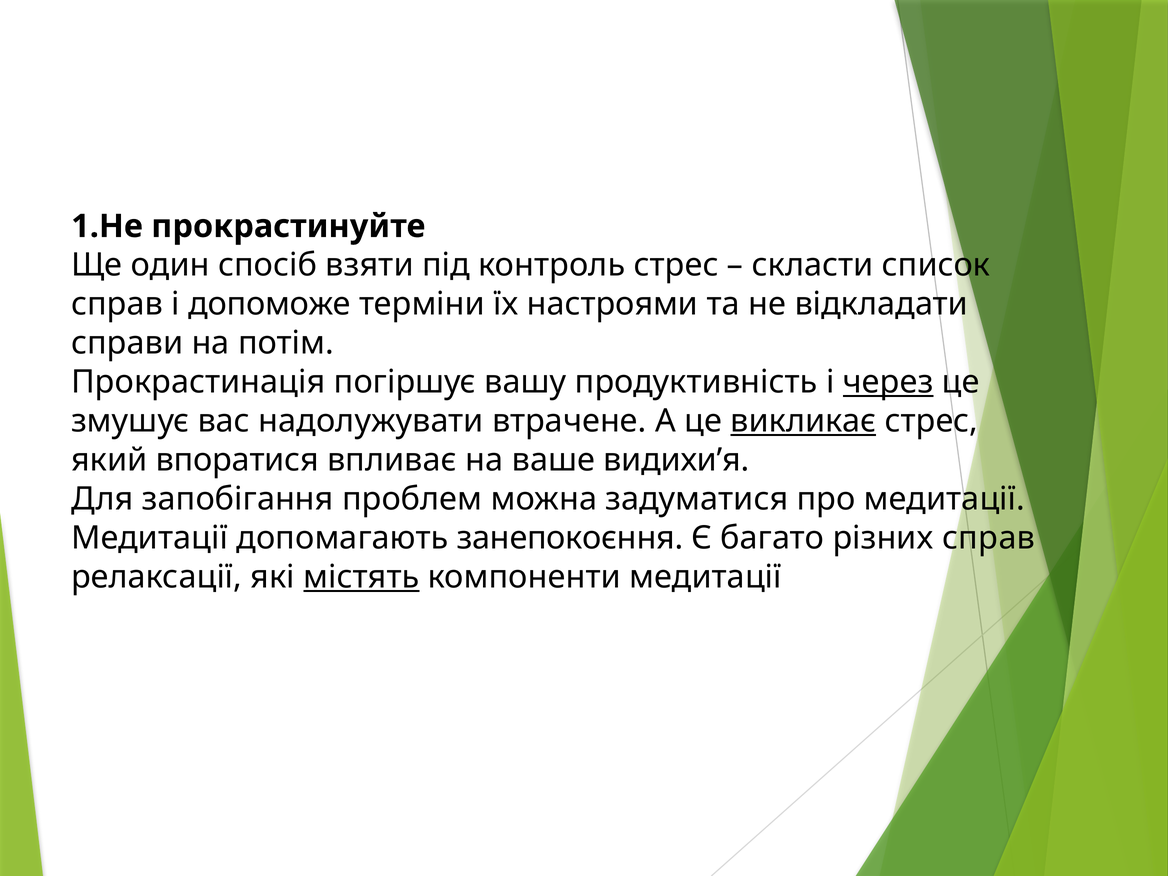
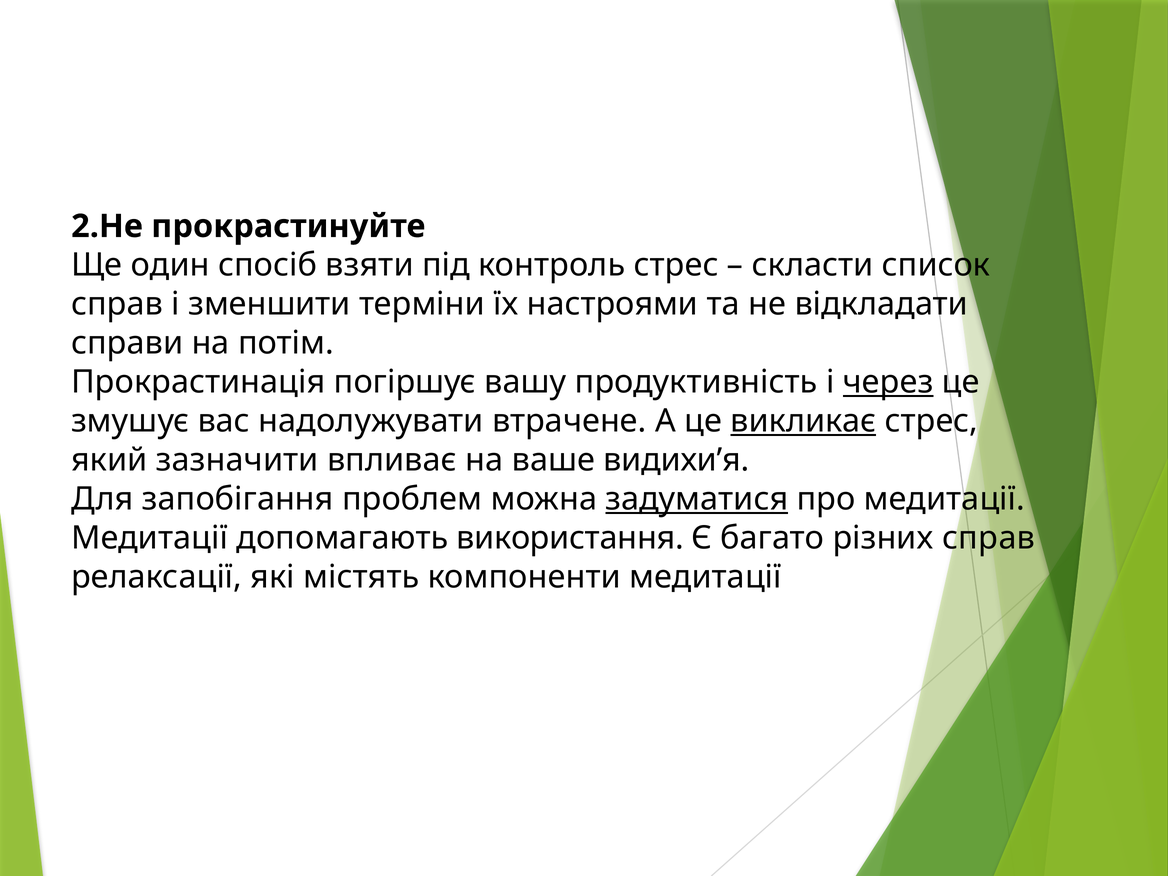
1.Не: 1.Не -> 2.Не
допоможе: допоможе -> зменшити
впоратися: впоратися -> зазначити
задуматися underline: none -> present
занепокоєння: занепокоєння -> використання
містять underline: present -> none
